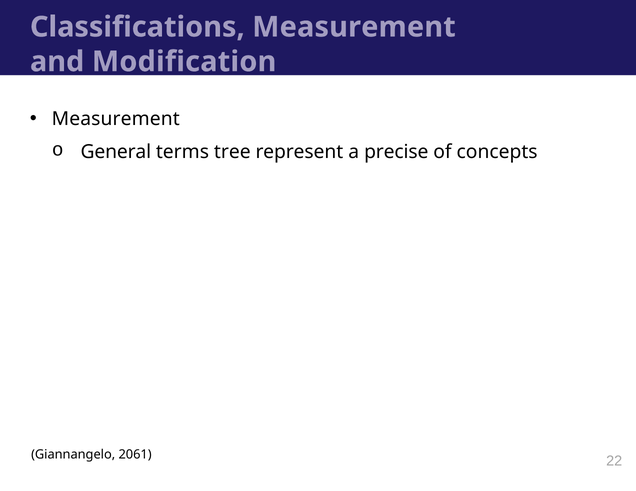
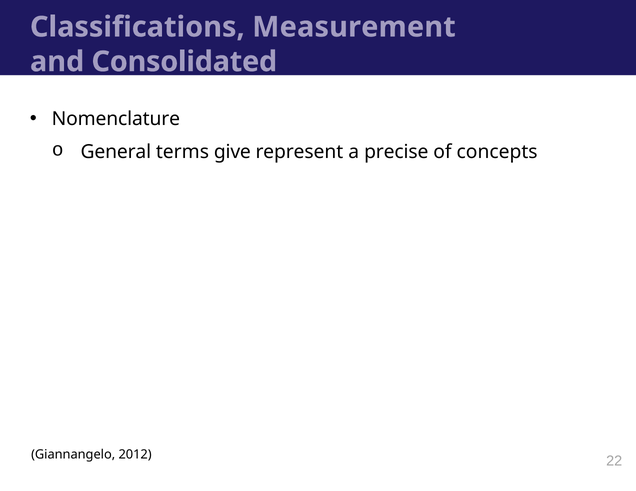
Modification: Modification -> Consolidated
Measurement at (116, 119): Measurement -> Nomenclature
tree: tree -> give
2061: 2061 -> 2012
